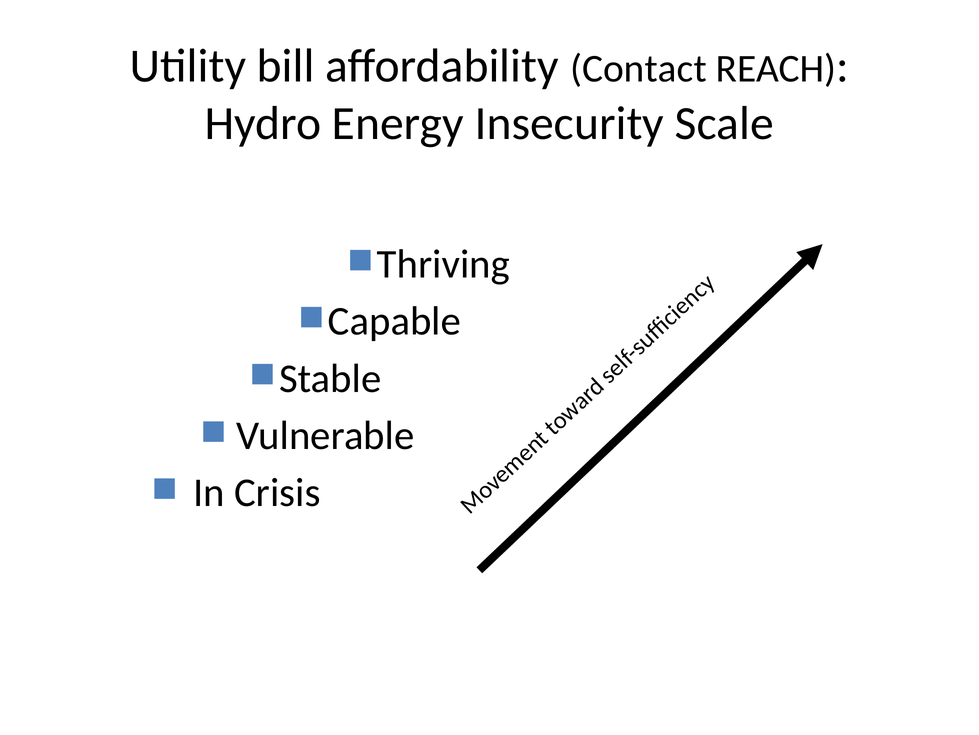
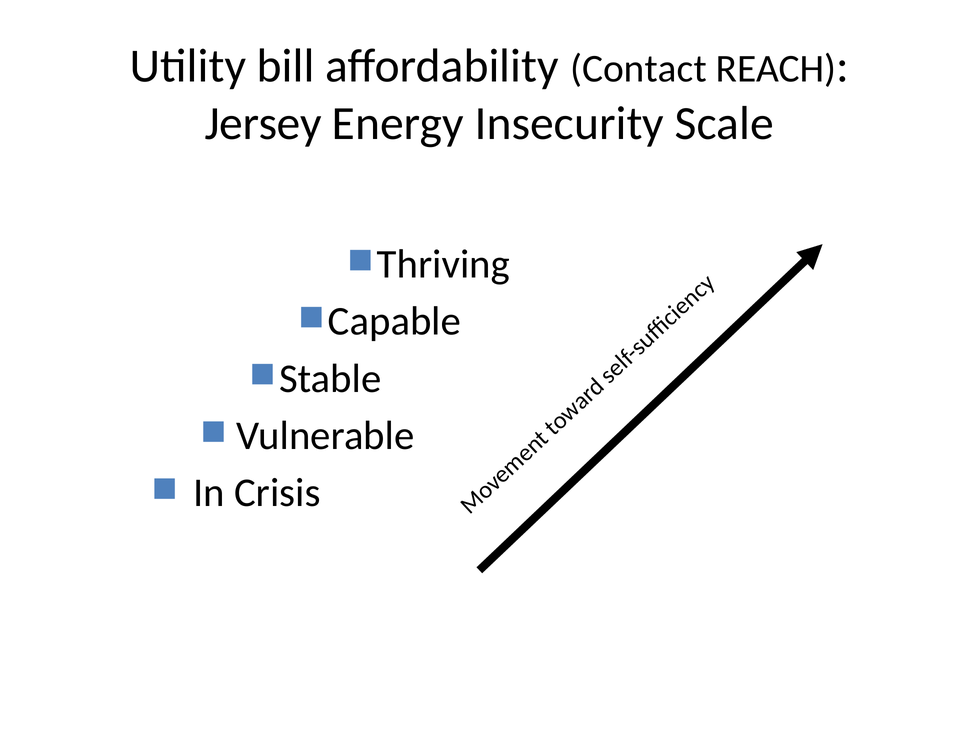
Hydro: Hydro -> Jersey
